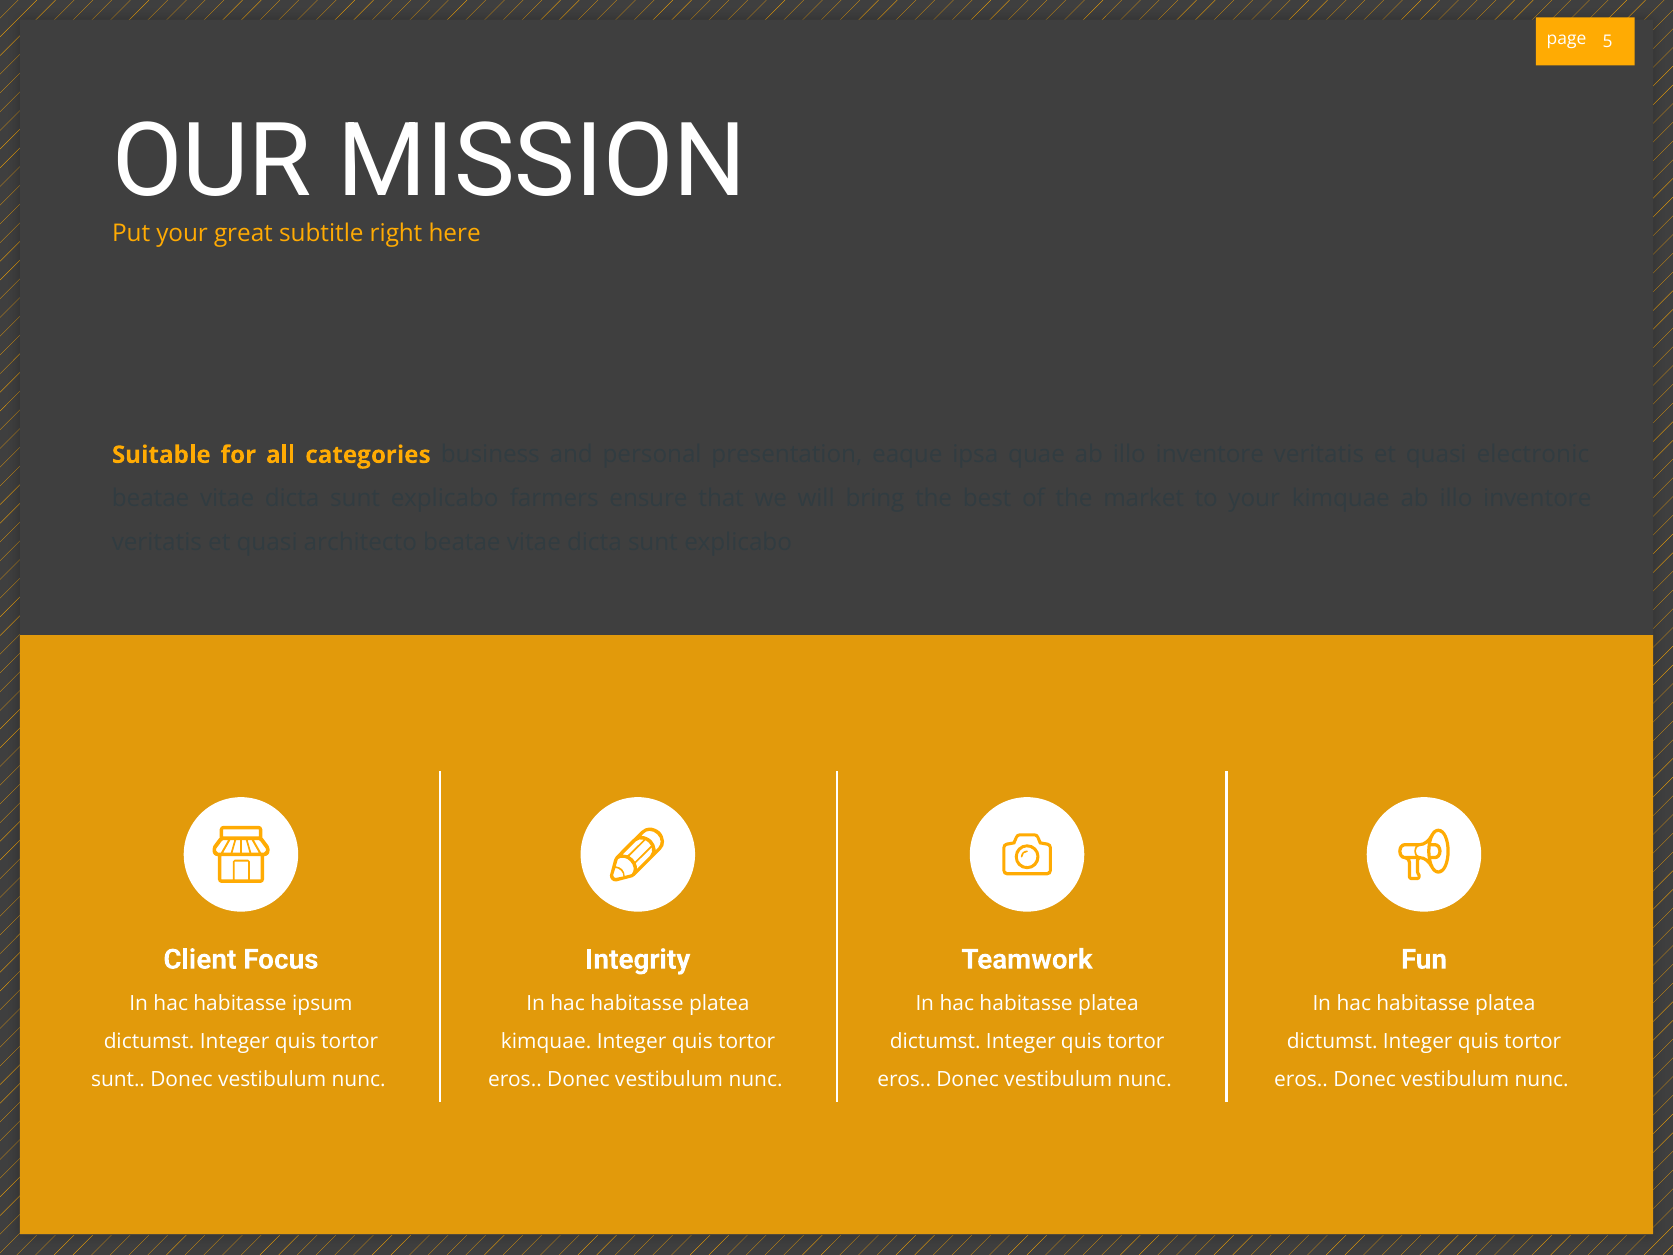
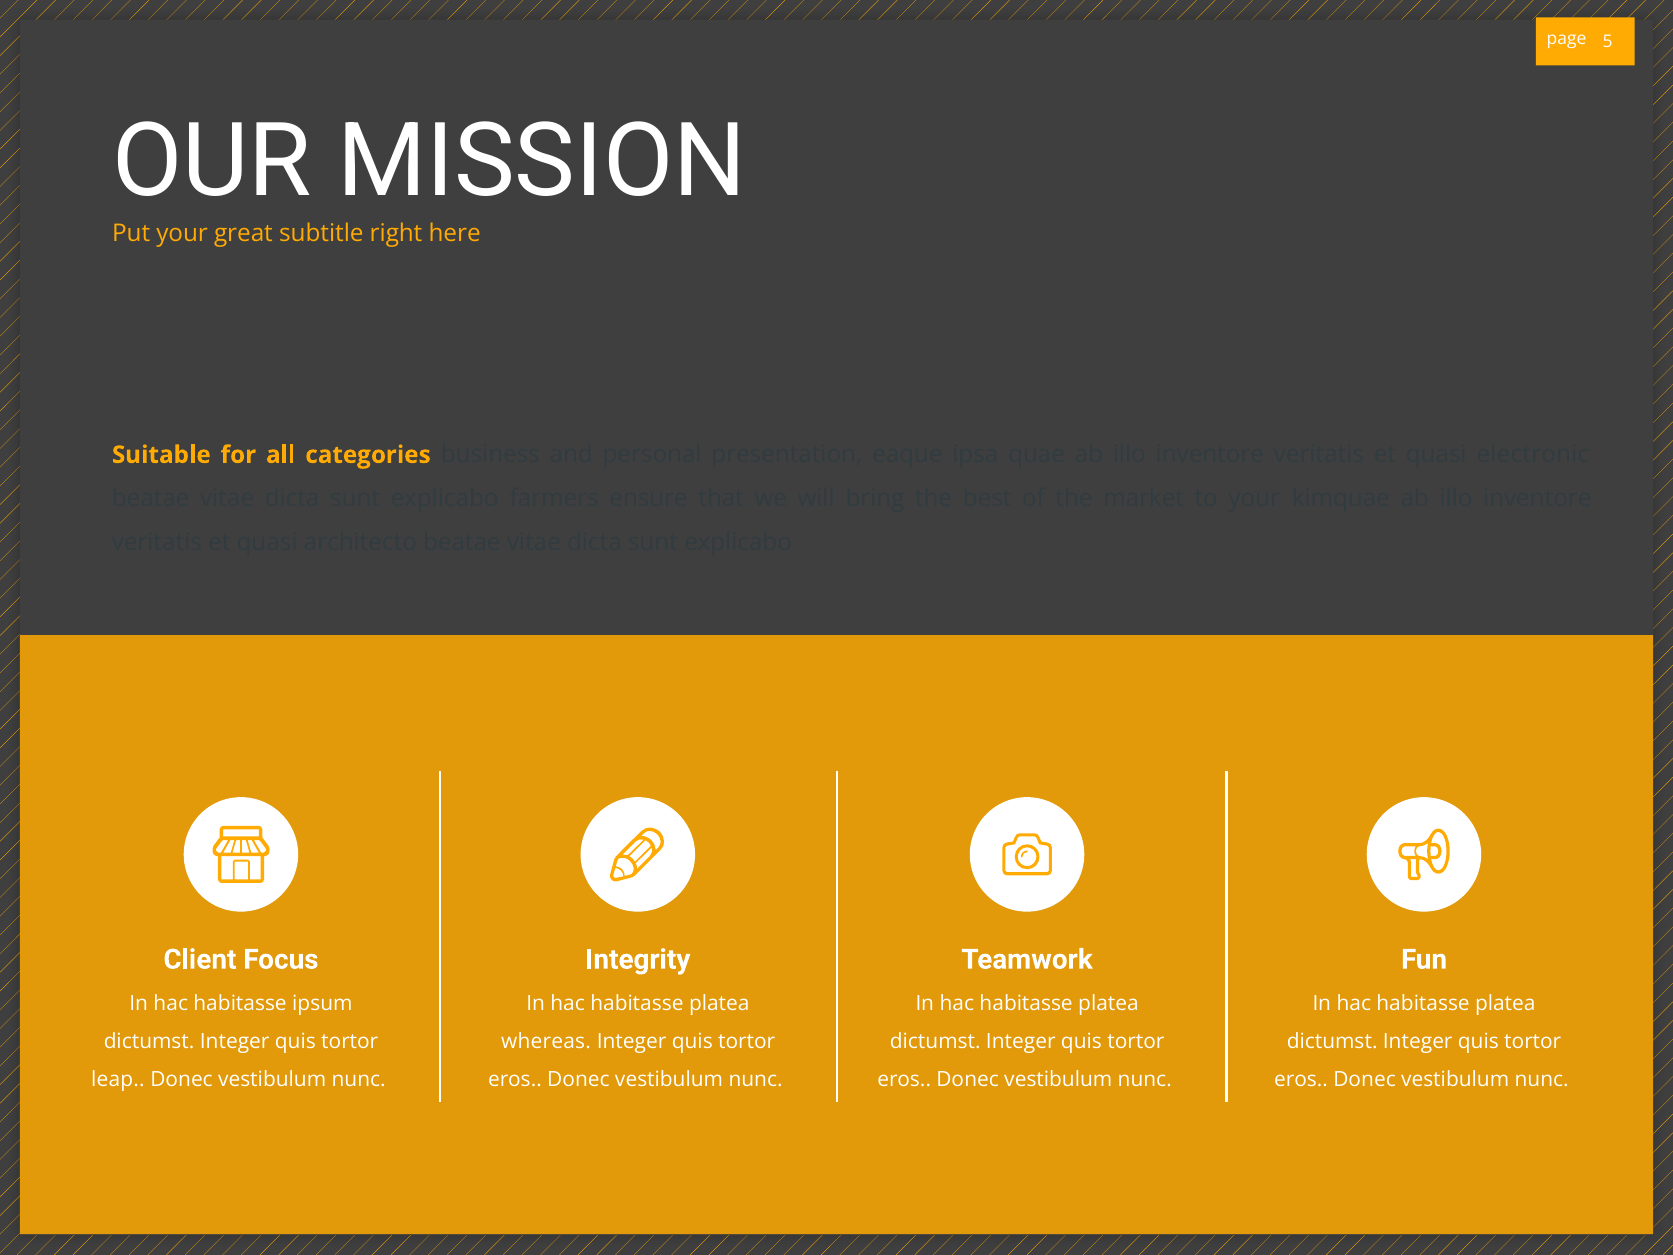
kimquae at (546, 1041): kimquae -> whereas
sunt at (118, 1079): sunt -> leap
